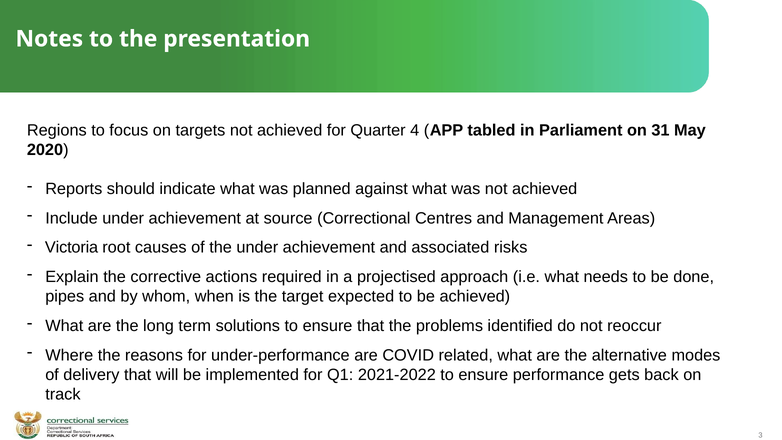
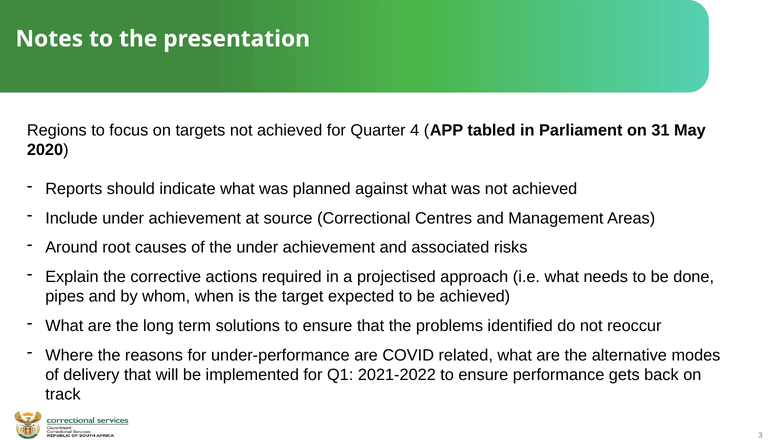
Victoria: Victoria -> Around
